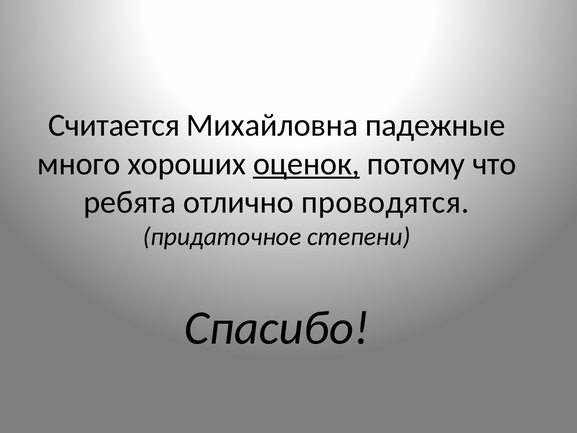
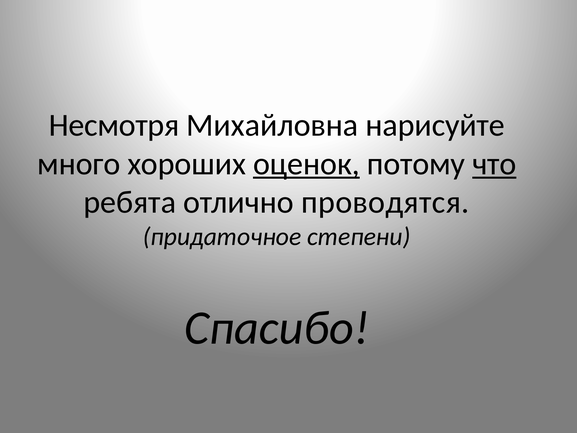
Считается: Считается -> Несмотря
падежные: падежные -> нарисуйте
что underline: none -> present
